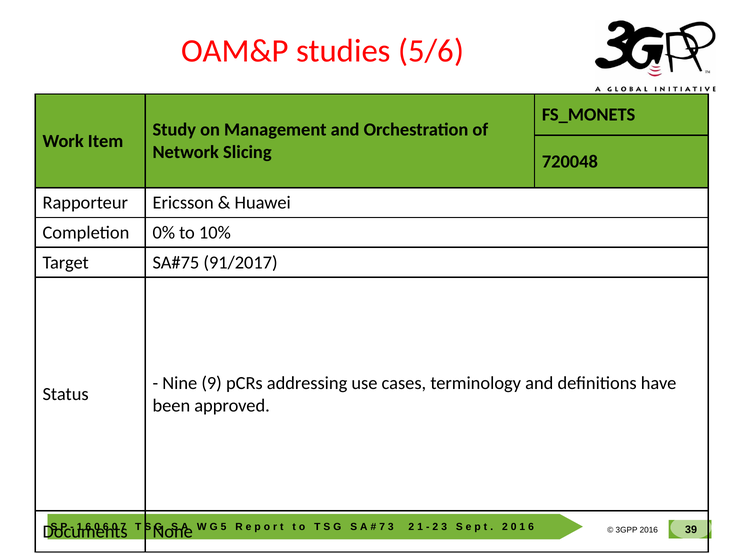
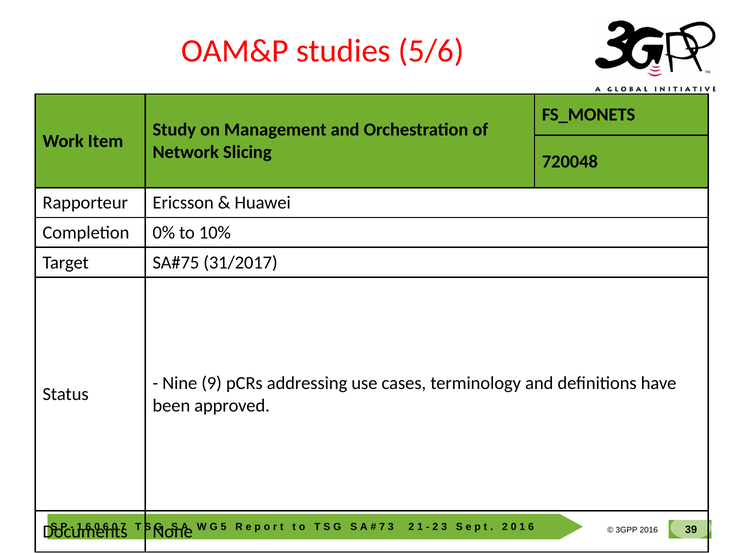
91/2017: 91/2017 -> 31/2017
